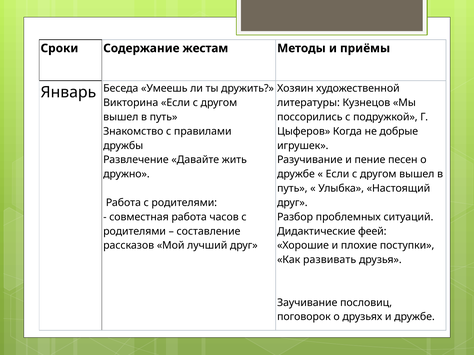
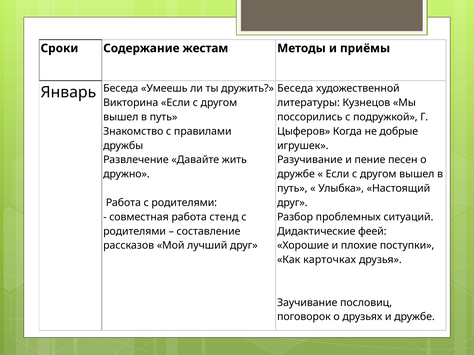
Хозяин at (295, 89): Хозяин -> Беседа
часов: часов -> стенд
развивать: развивать -> карточках
